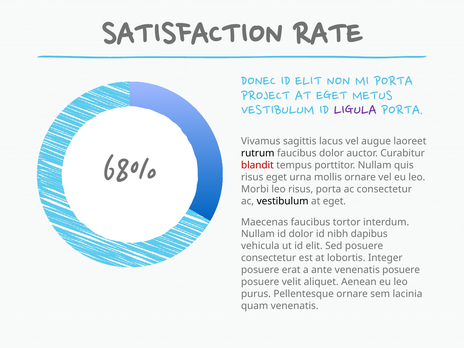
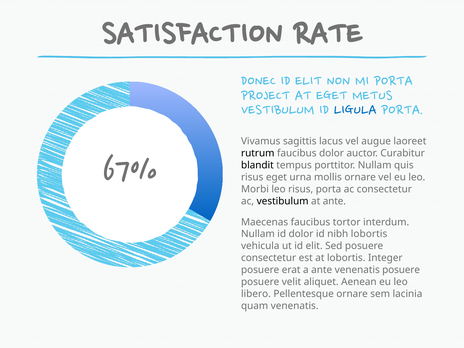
LIGULA colour: purple -> blue
68%: 68% -> 67%
blandit colour: red -> black
eget at (334, 201): eget -> ante
nibh dapibus: dapibus -> lobortis
purus: purus -> libero
